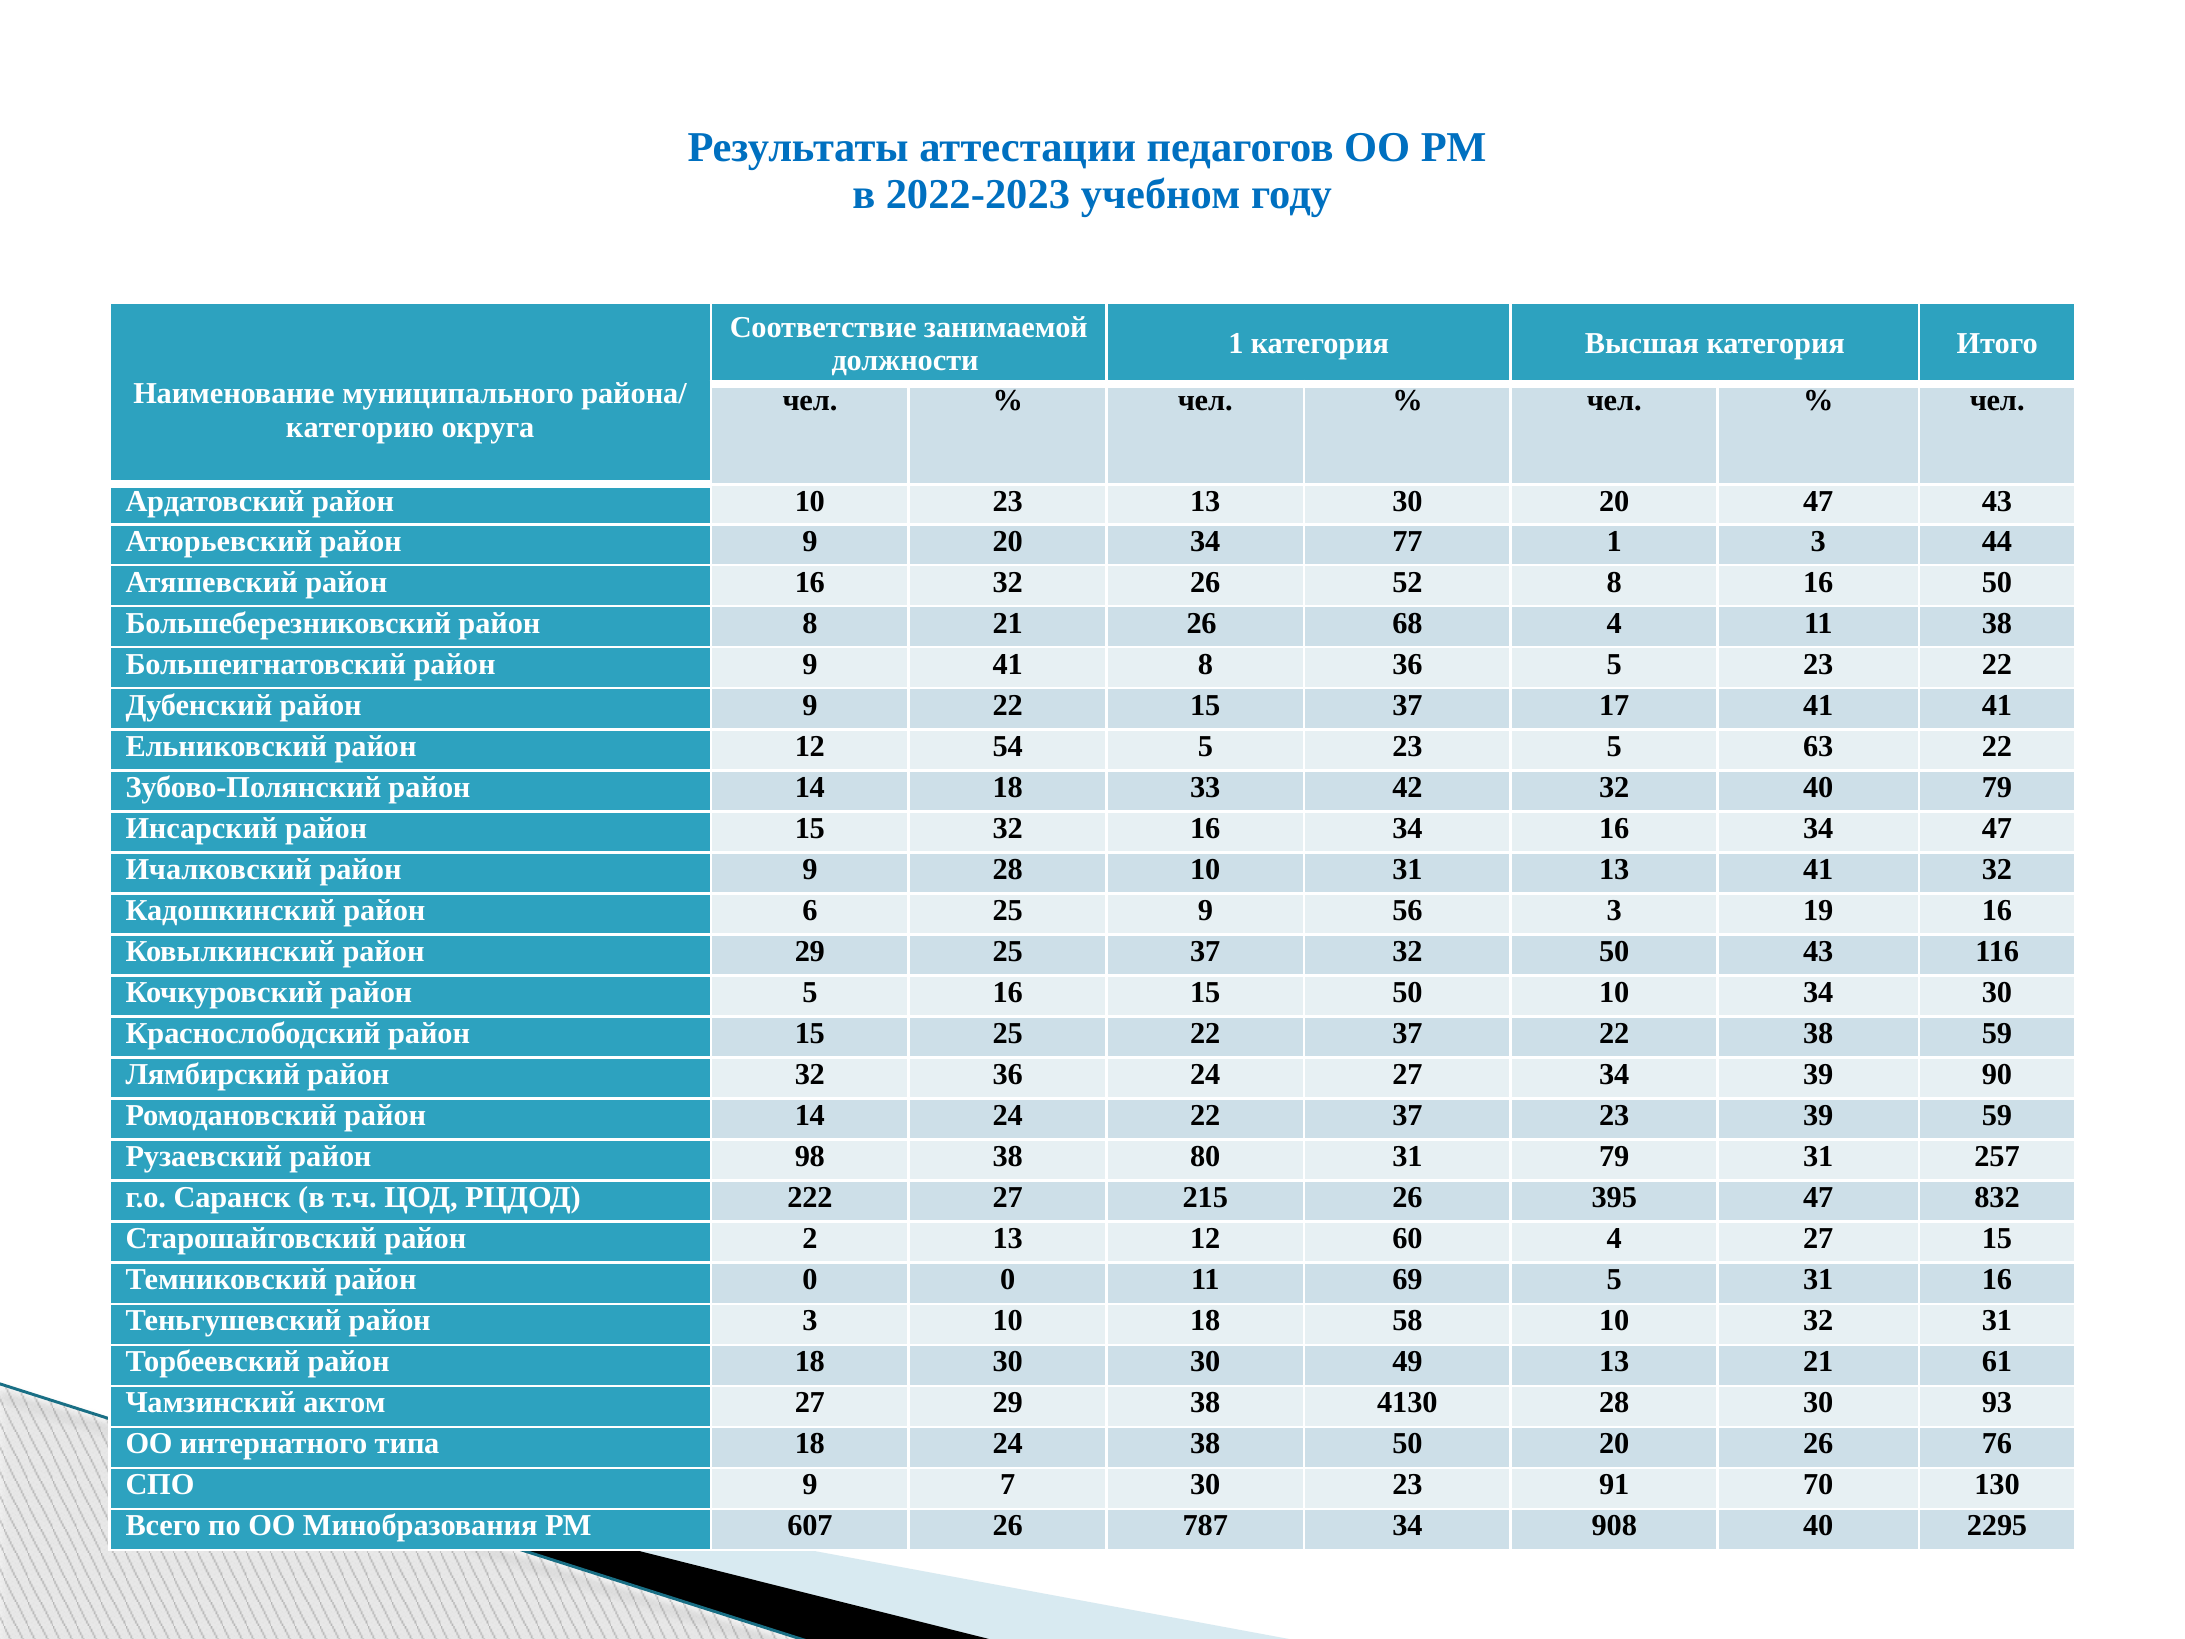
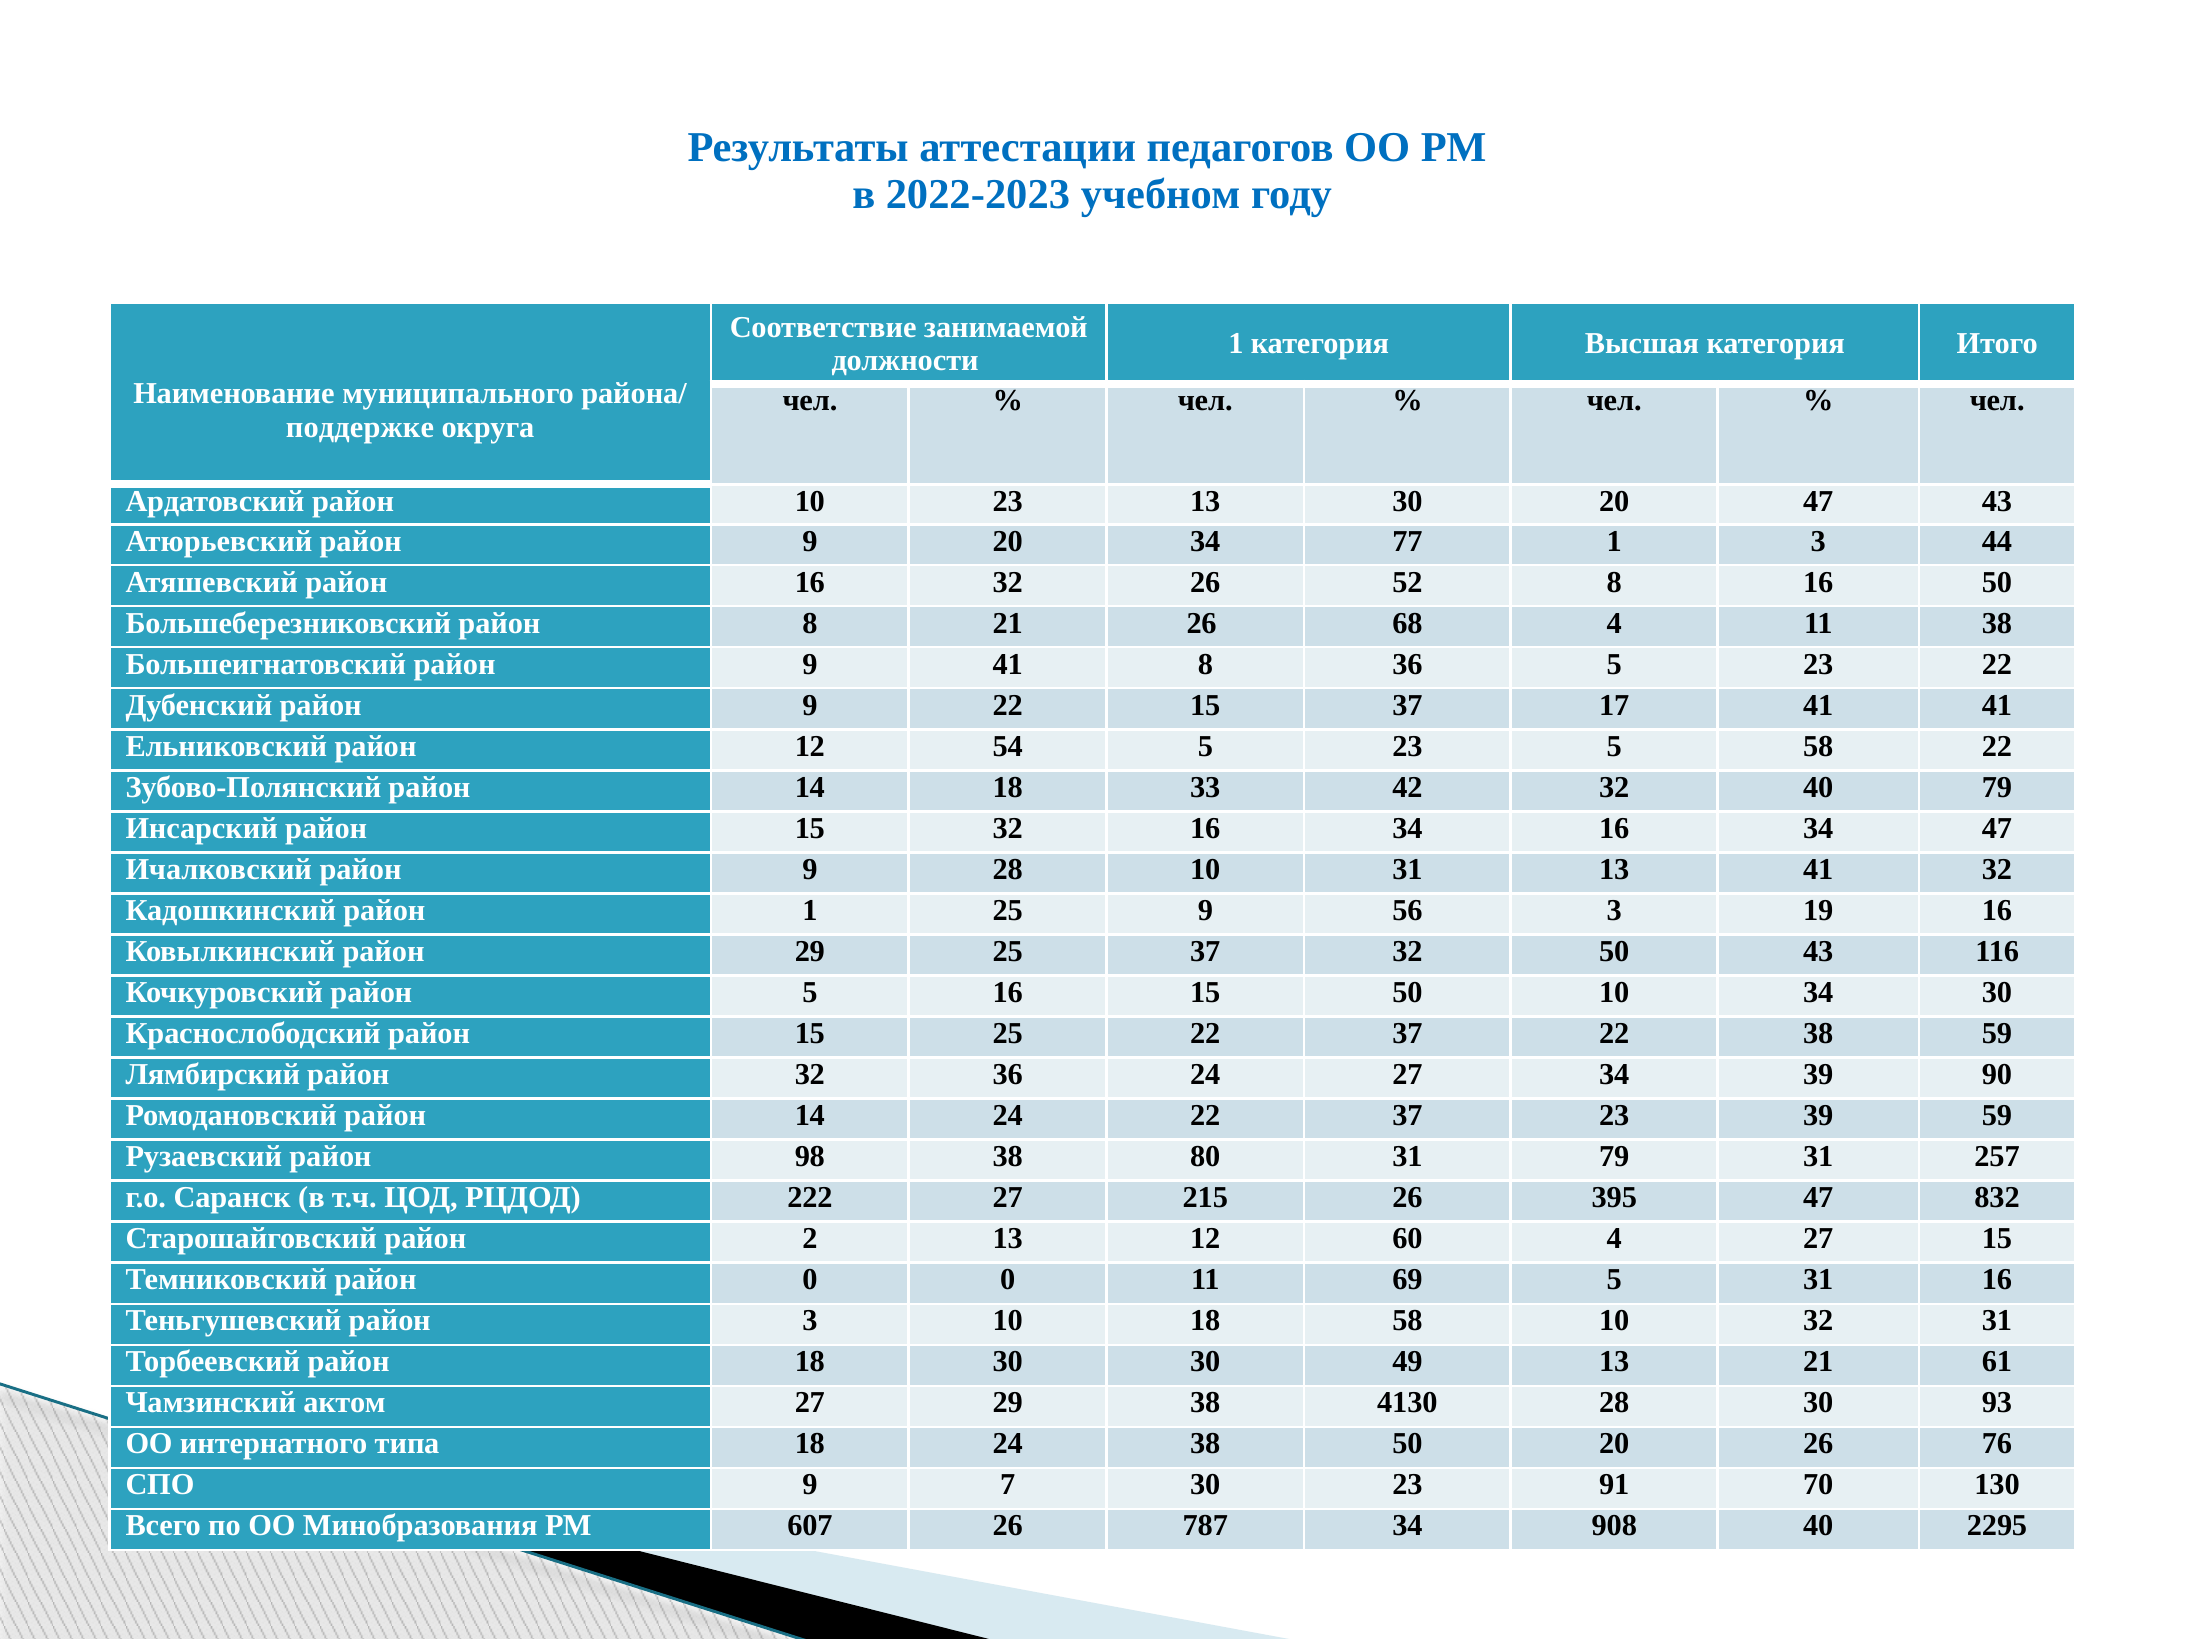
категорию: категорию -> поддержке
5 63: 63 -> 58
район 6: 6 -> 1
